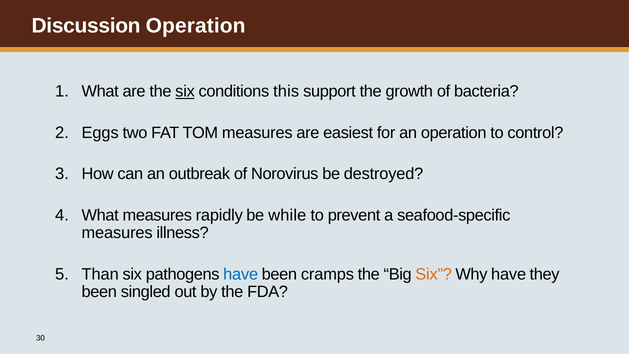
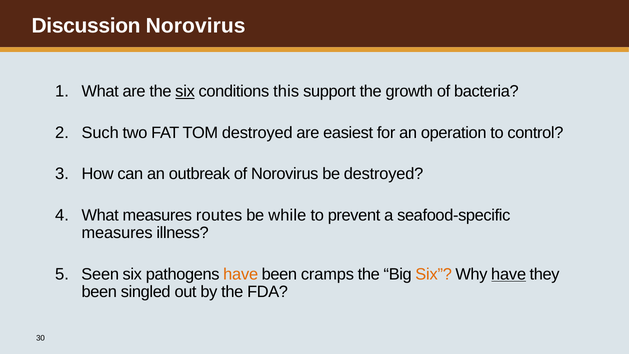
Discussion Operation: Operation -> Norovirus
Eggs: Eggs -> Such
TOM measures: measures -> destroyed
rapidly: rapidly -> routes
Than: Than -> Seen
have at (241, 274) colour: blue -> orange
have at (509, 274) underline: none -> present
